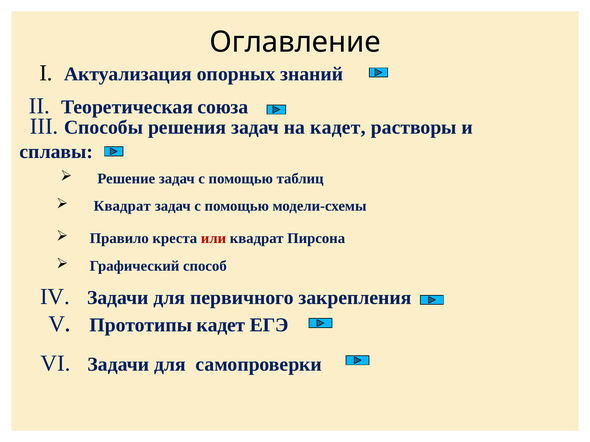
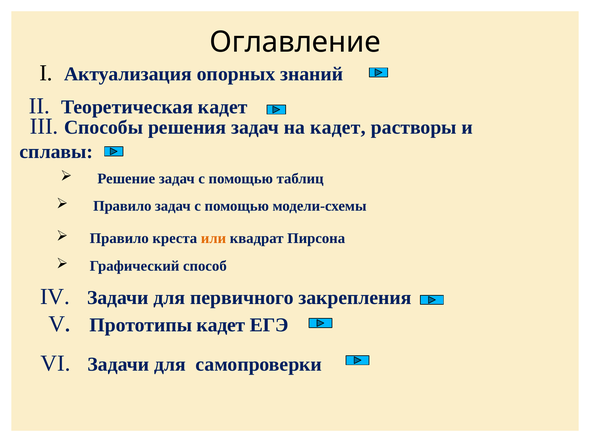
Теоретическая союза: союза -> кадет
Квадрат at (122, 206): Квадрат -> Правило
или colour: red -> orange
